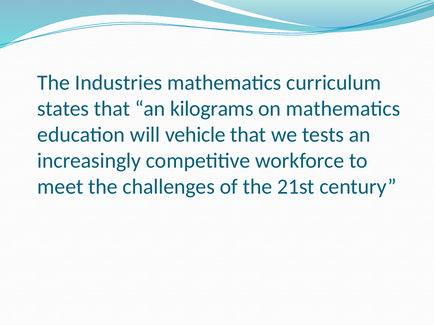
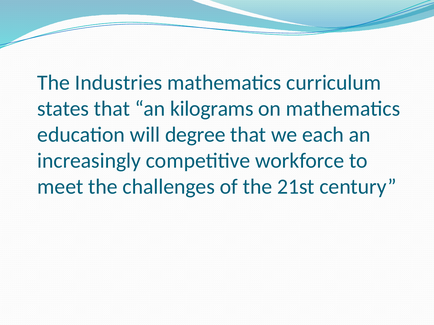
vehicle: vehicle -> degree
tests: tests -> each
